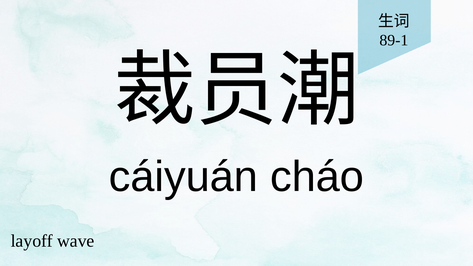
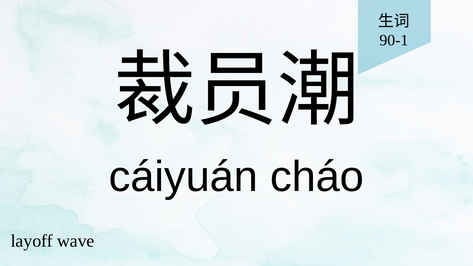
89-1: 89-1 -> 90-1
